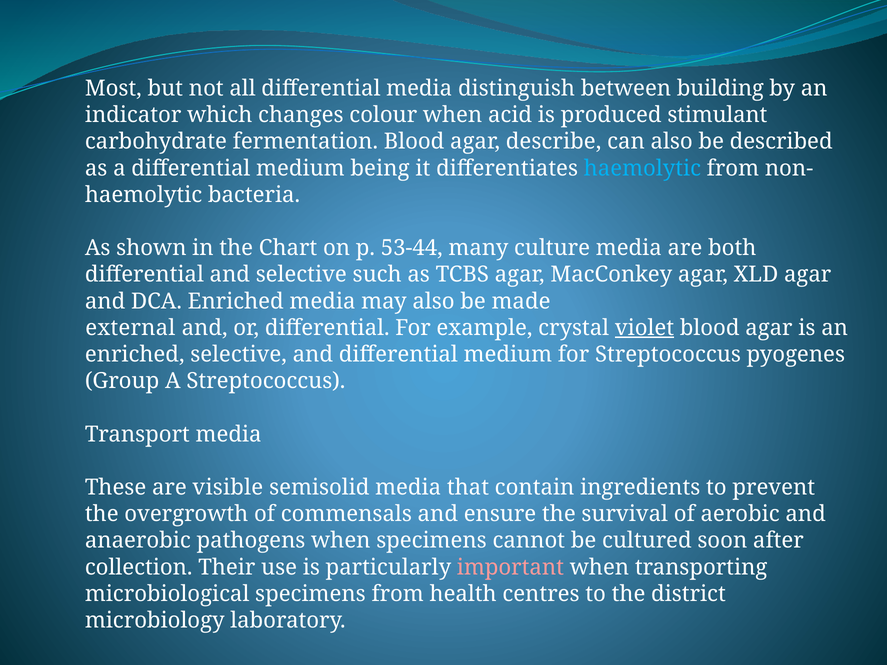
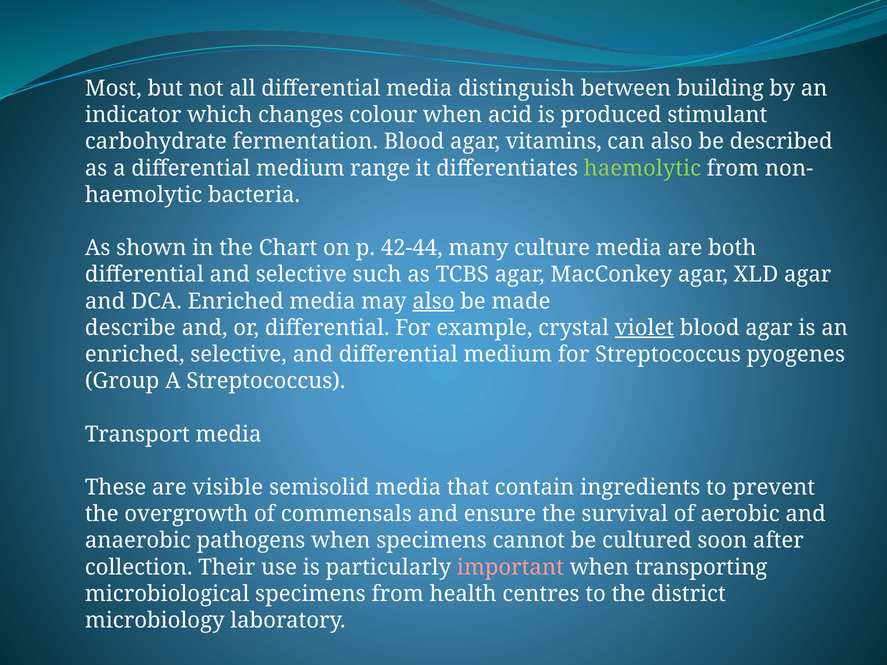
describe: describe -> vitamins
being: being -> range
haemolytic at (642, 168) colour: light blue -> light green
53-44: 53-44 -> 42-44
also at (434, 301) underline: none -> present
external: external -> describe
